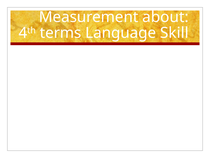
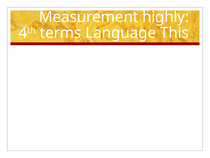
about: about -> highly
Skill: Skill -> This
